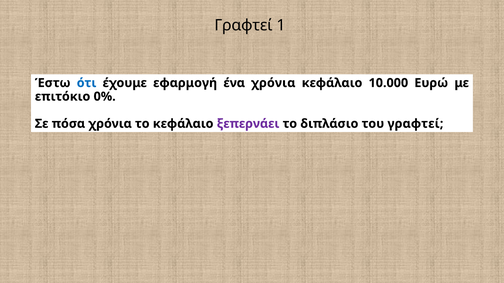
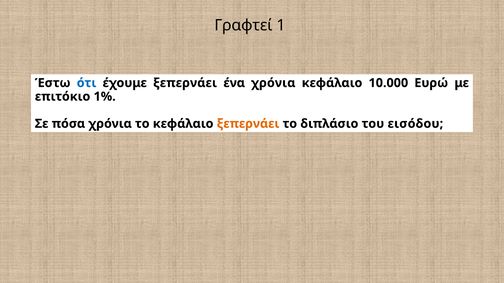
έχουμε εφαρμογή: εφαρμογή -> ξεπερνάει
0%: 0% -> 1%
ξεπερνάει at (248, 124) colour: purple -> orange
του γραφτεί: γραφτεί -> εισόδου
